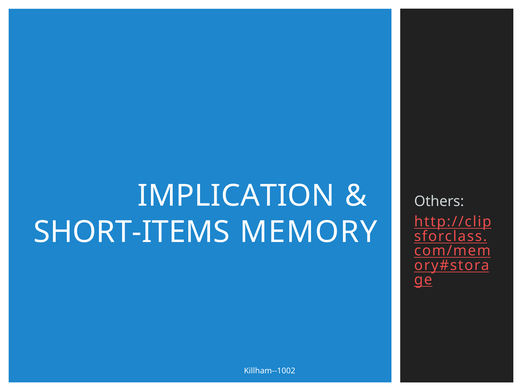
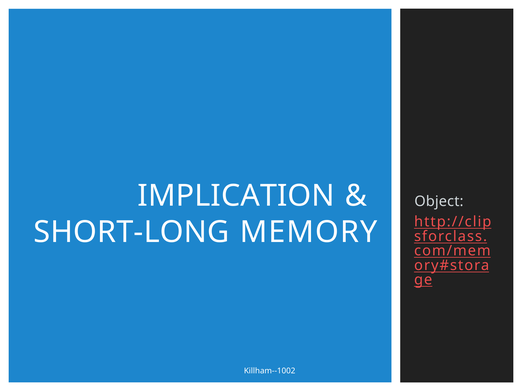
Others: Others -> Object
SHORT-ITEMS: SHORT-ITEMS -> SHORT-LONG
